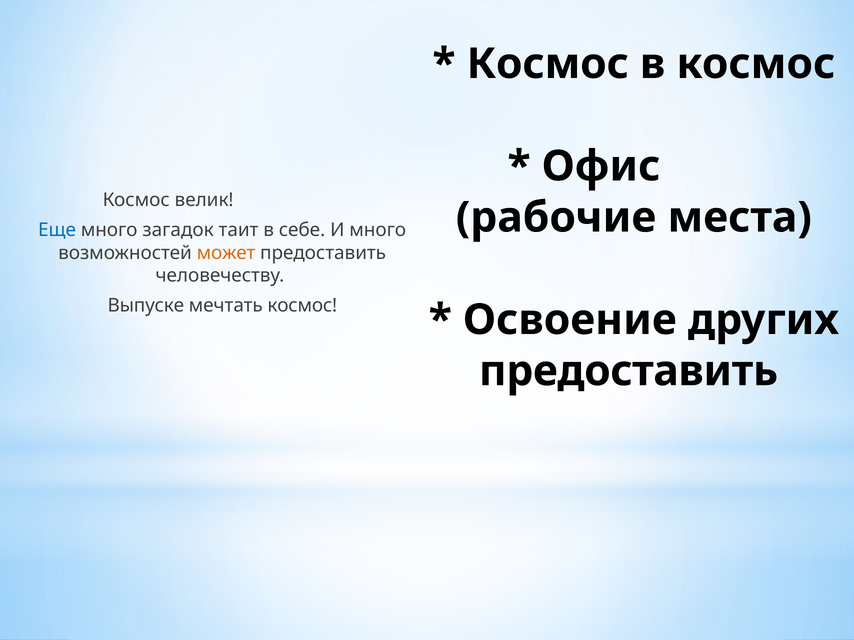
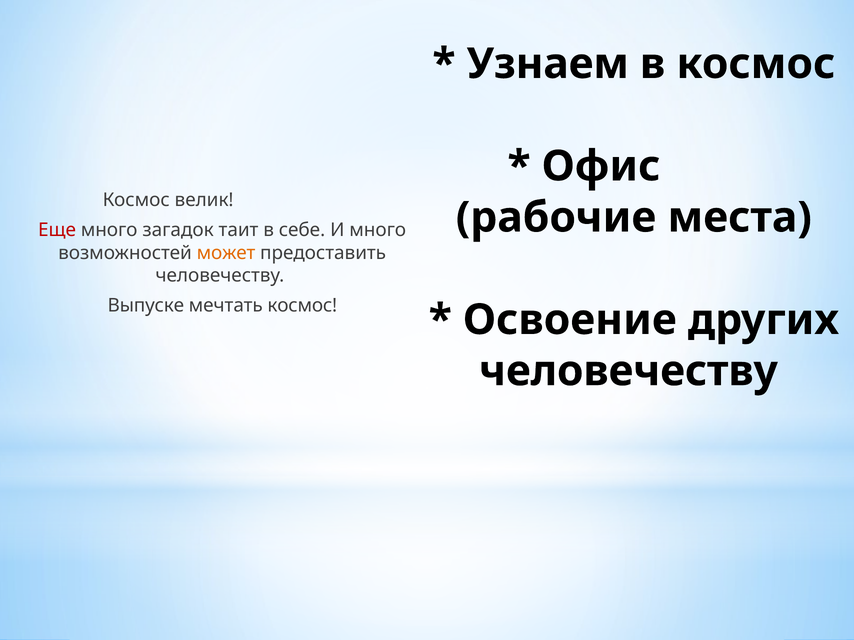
Космос at (548, 64): Космос -> Узнаем
Еще colour: blue -> red
предоставить at (629, 371): предоставить -> человечеству
